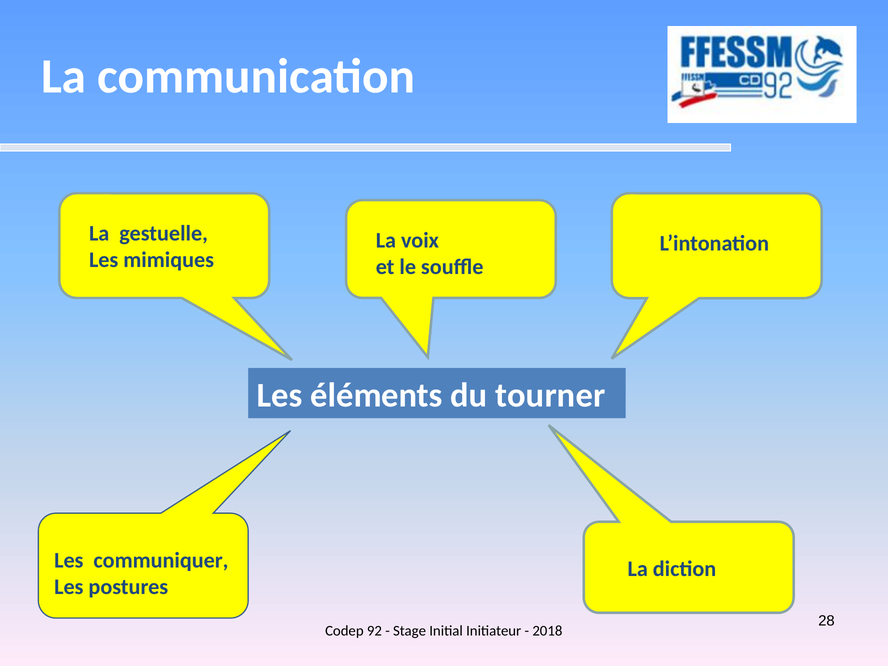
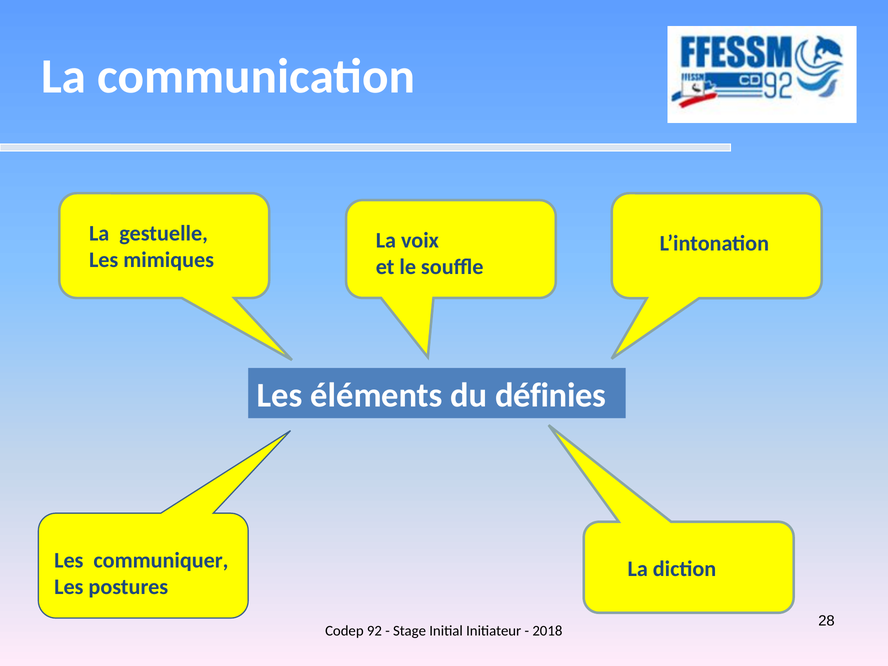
tourner: tourner -> définies
